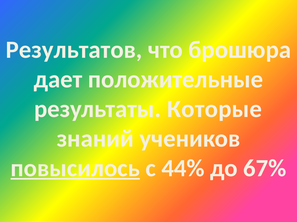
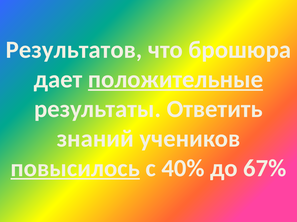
положительные underline: none -> present
Которые: Которые -> Ответить
44%: 44% -> 40%
